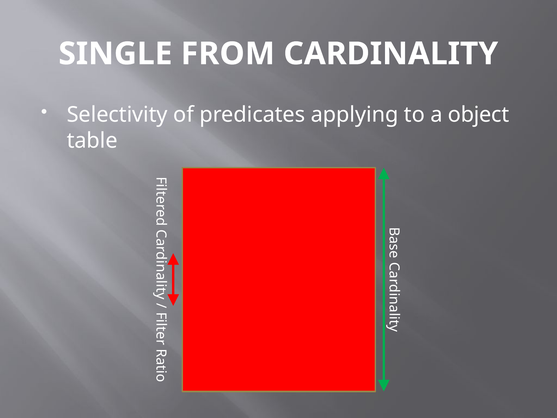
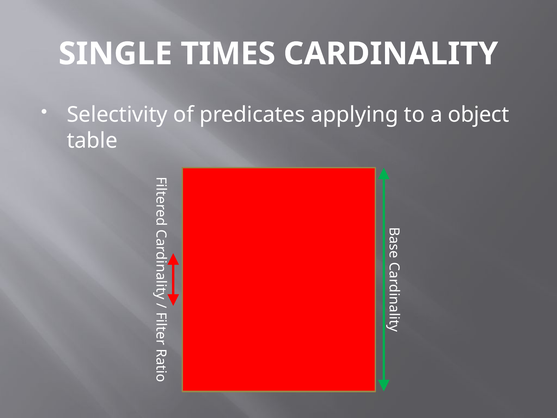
FROM: FROM -> TIMES
